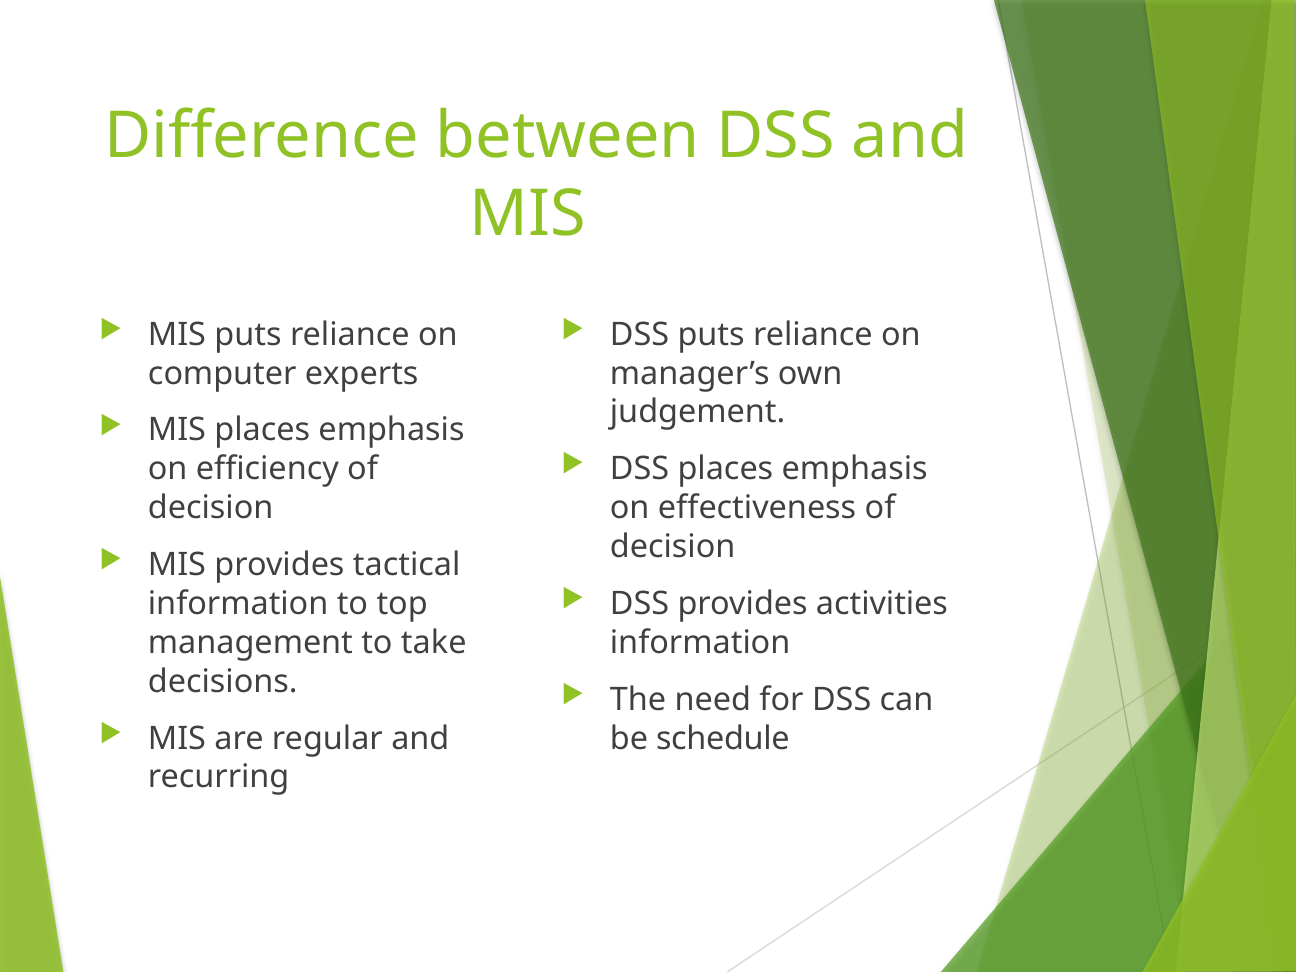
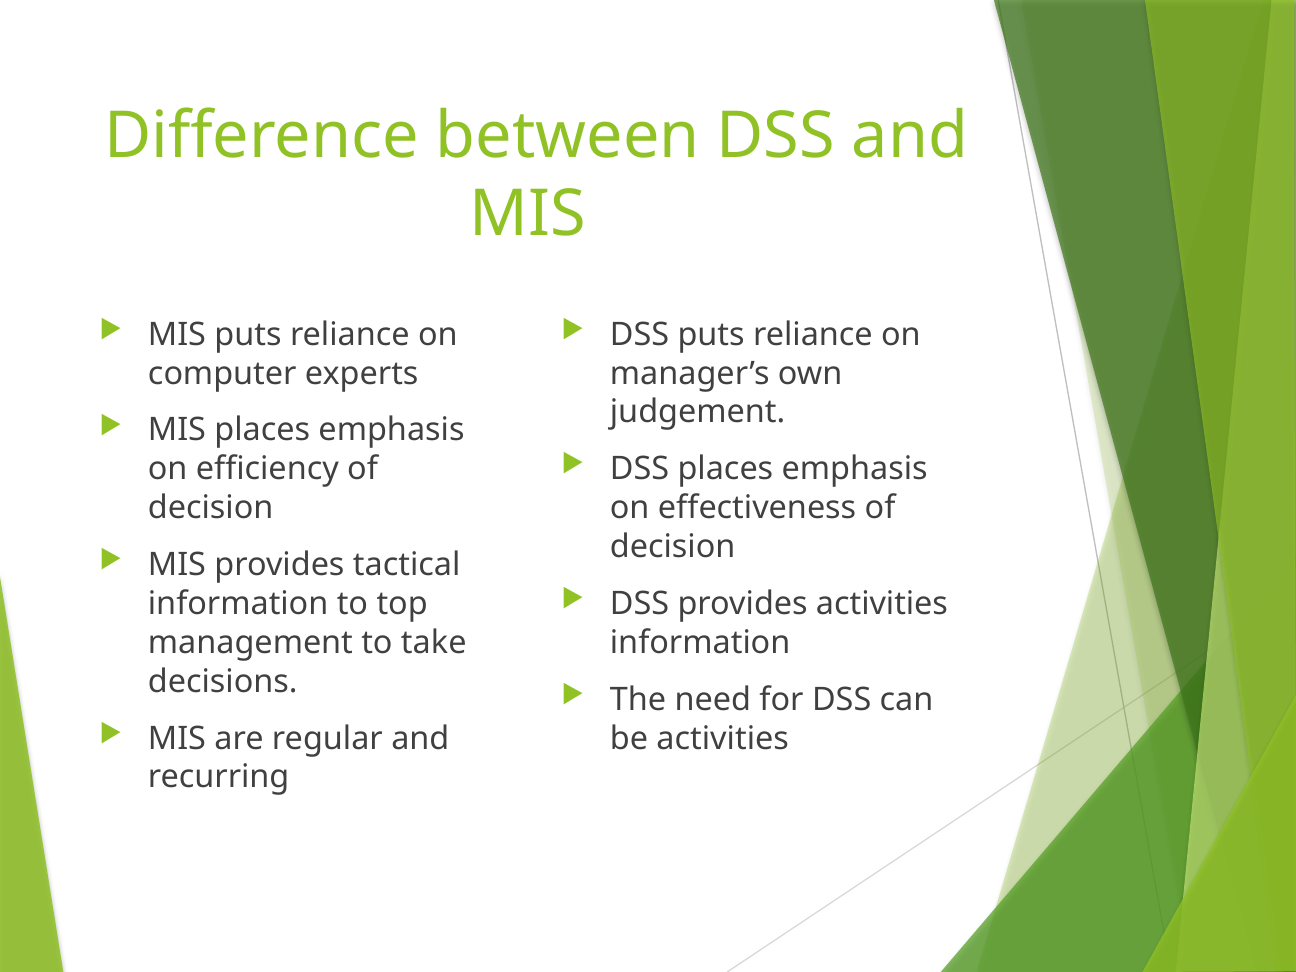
be schedule: schedule -> activities
